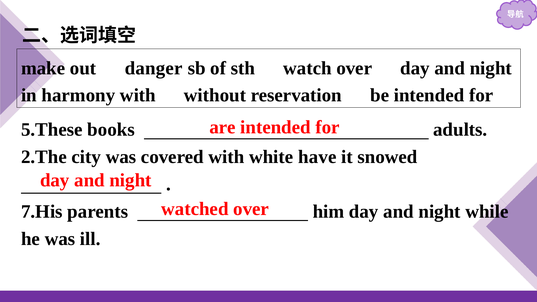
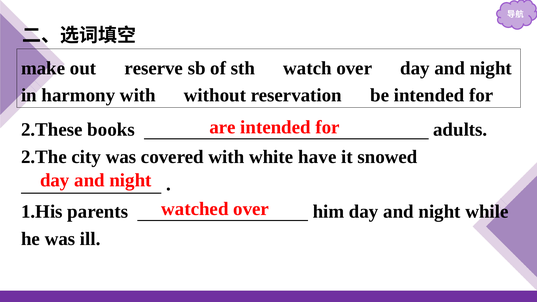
danger: danger -> reserve
5.These: 5.These -> 2.These
7.His: 7.His -> 1.His
